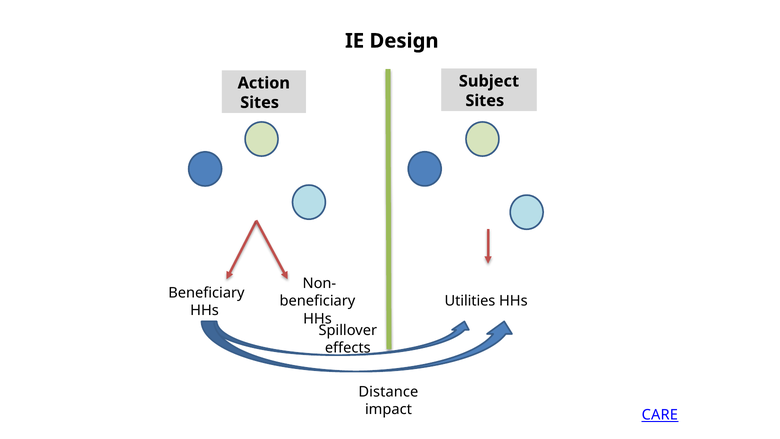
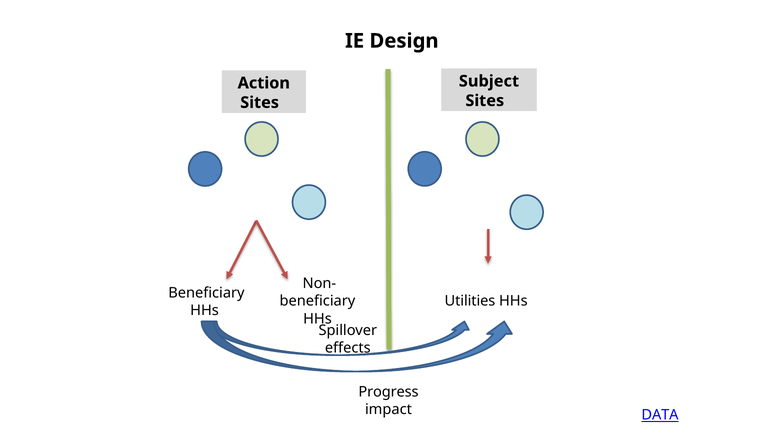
Distance: Distance -> Progress
CARE: CARE -> DATA
